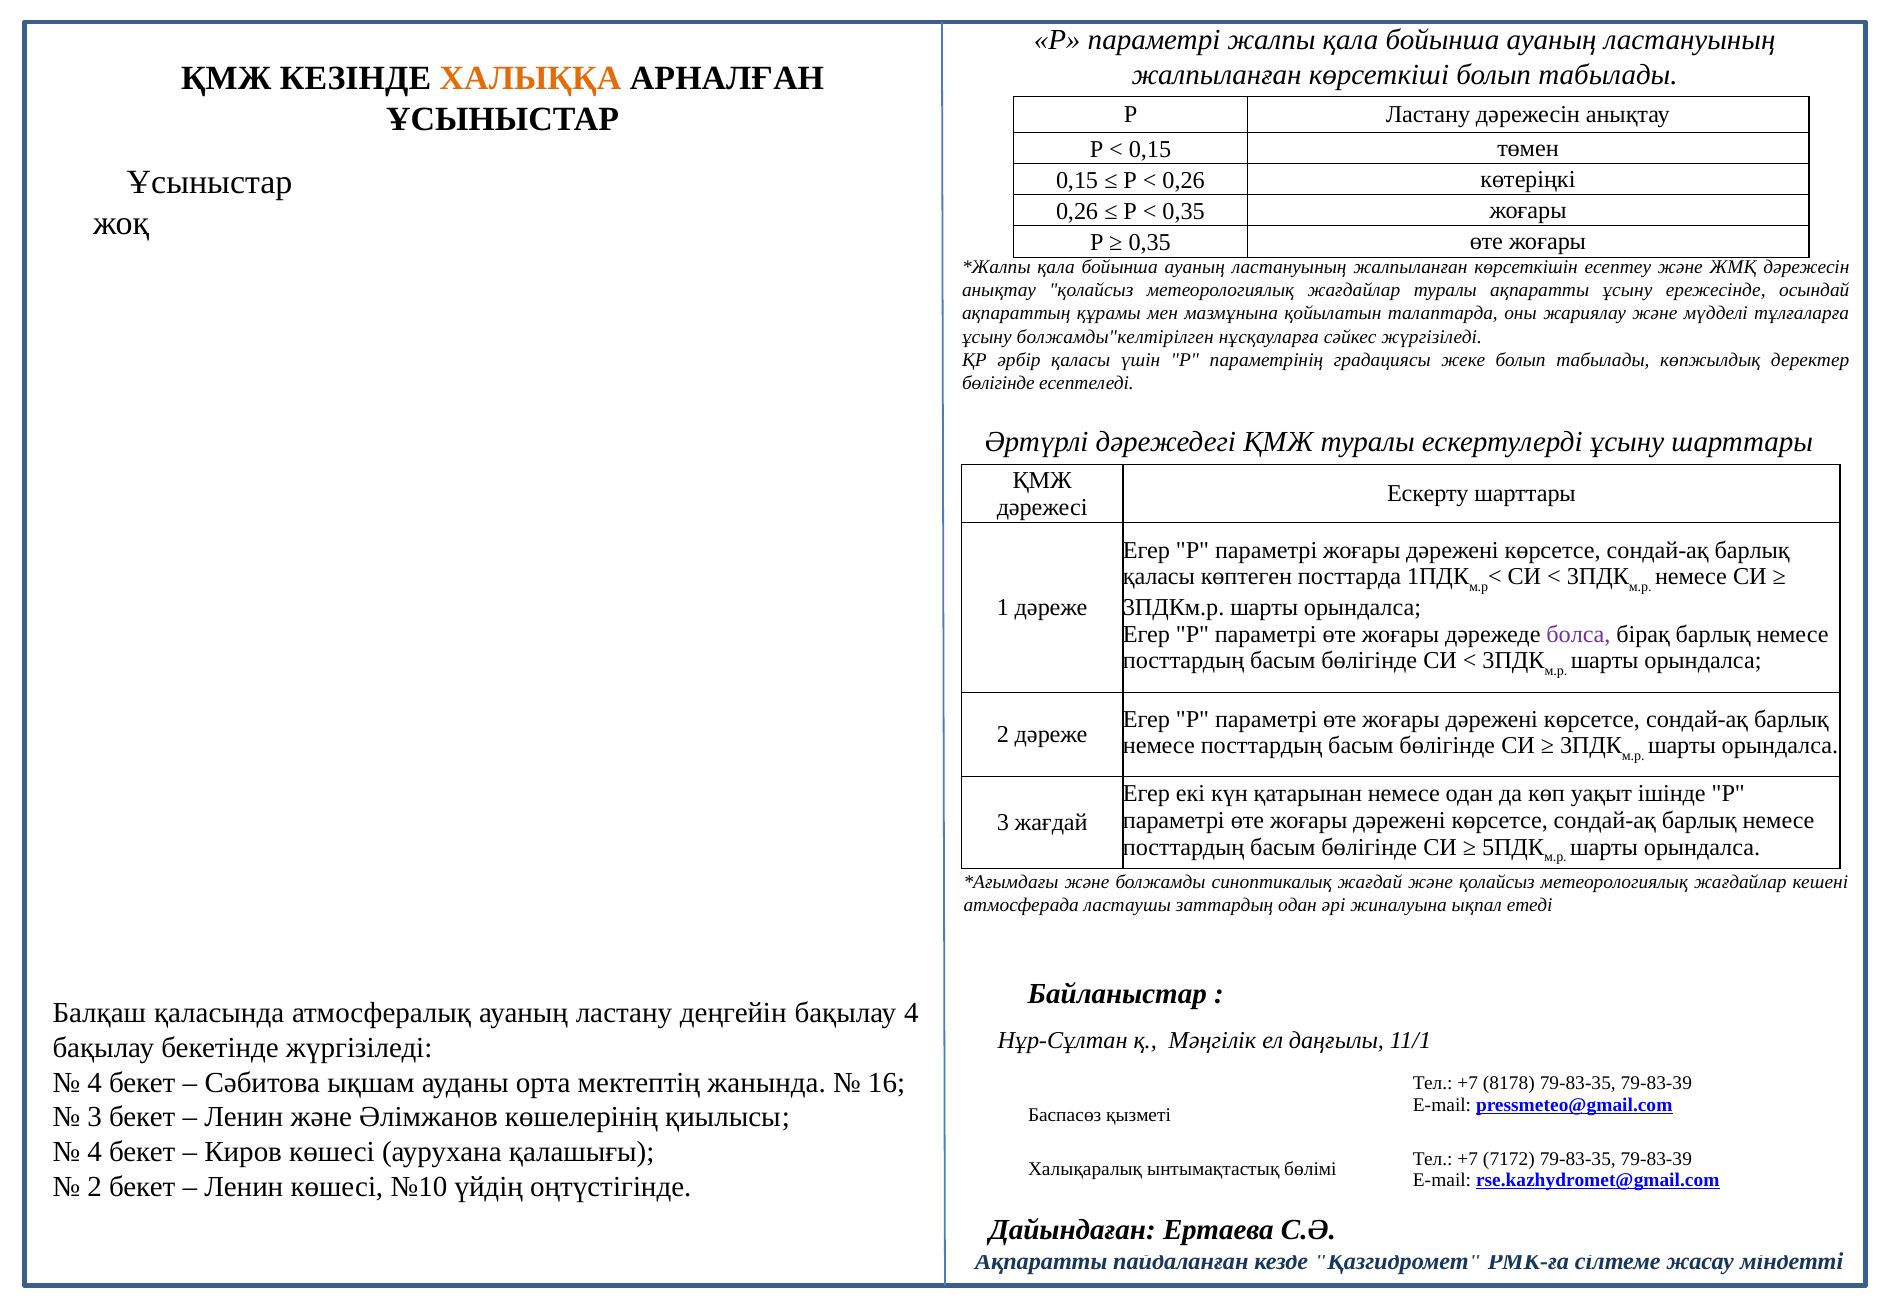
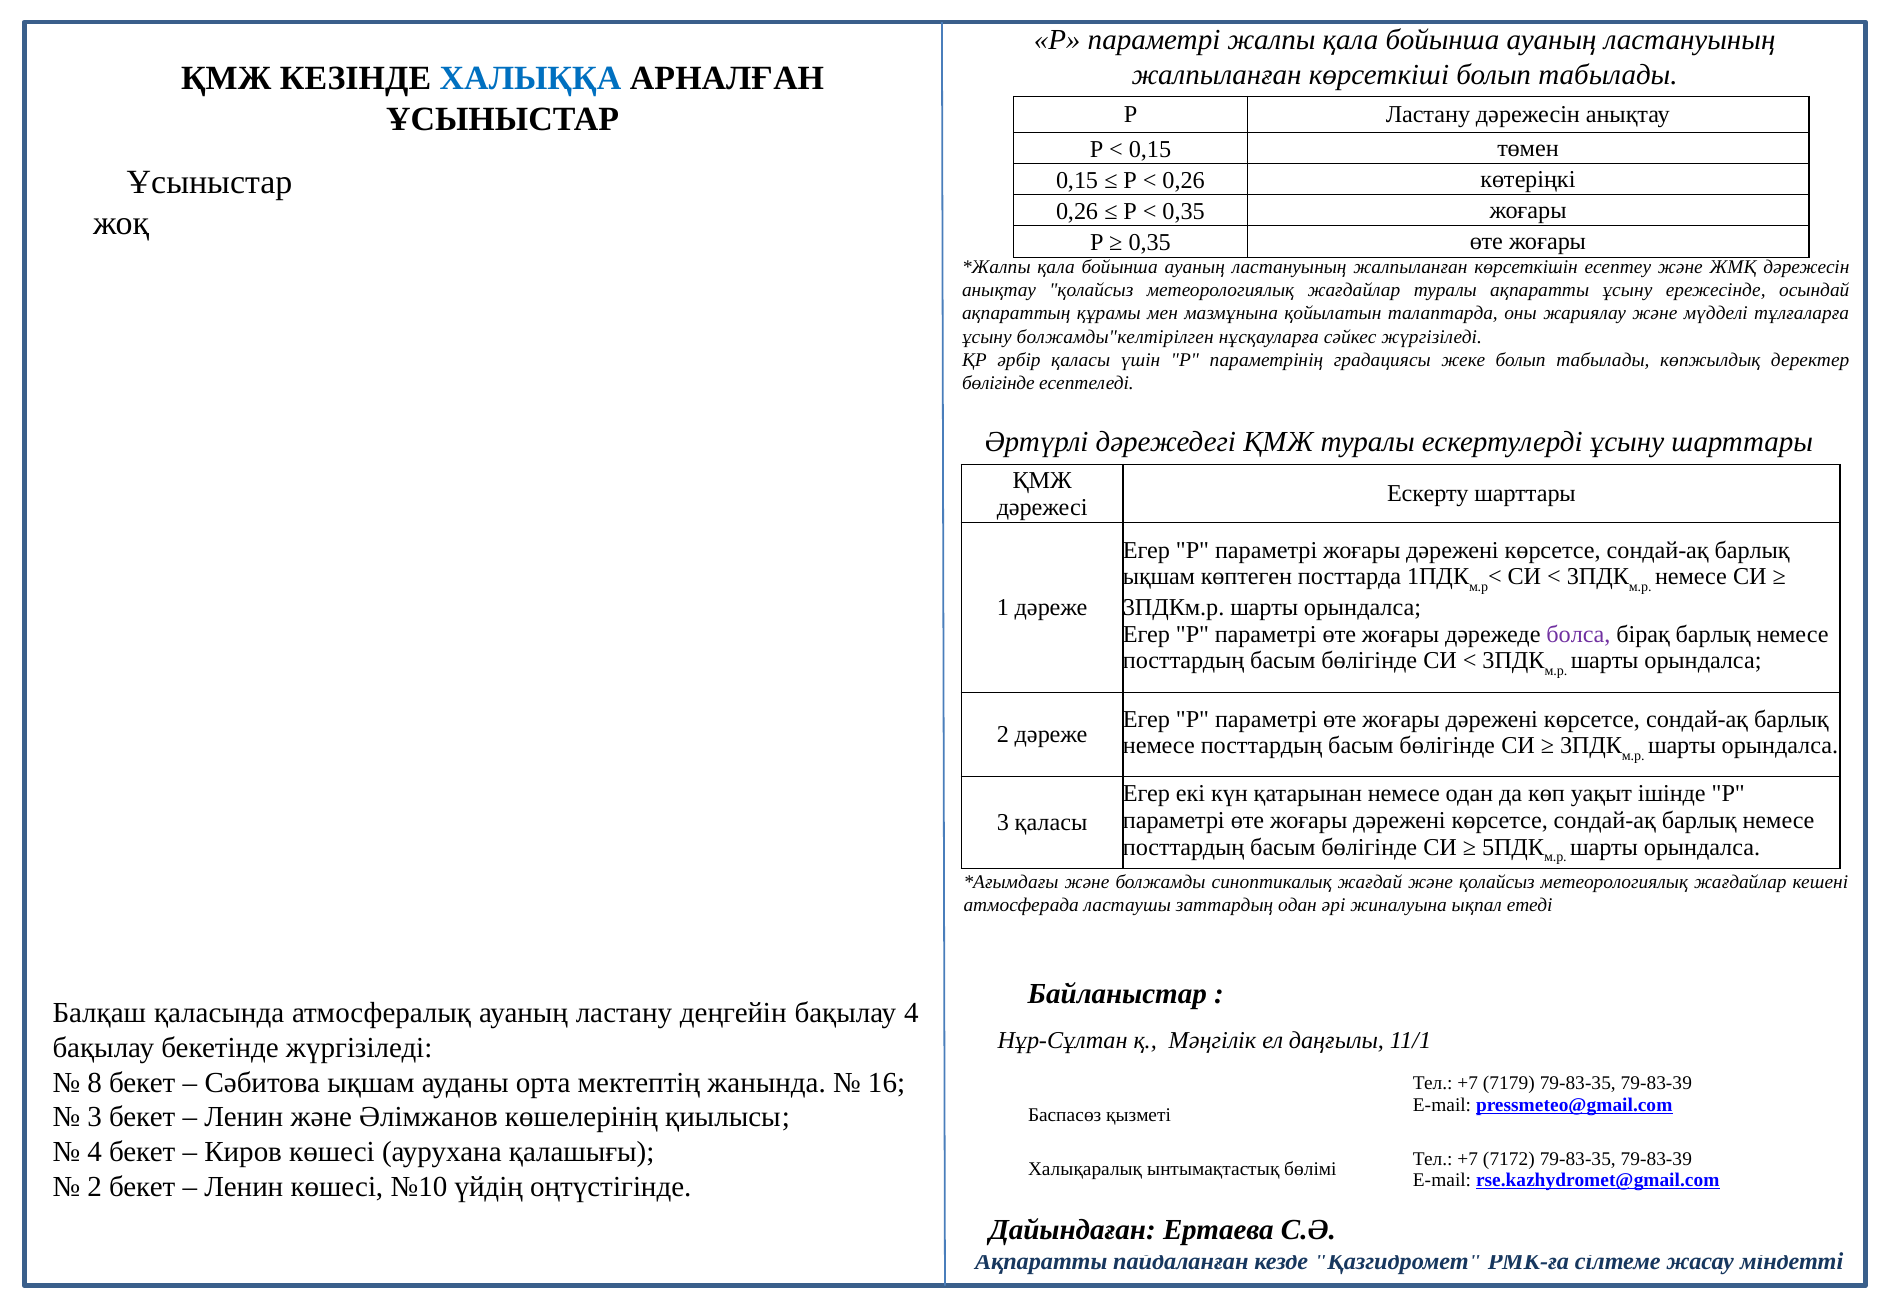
ХАЛЫҚҚА colour: orange -> blue
қаласы at (1159, 577): қаласы -> ықшам
3 жағдай: жағдай -> қаласы
4 at (95, 1083): 4 -> 8
8178: 8178 -> 7179
